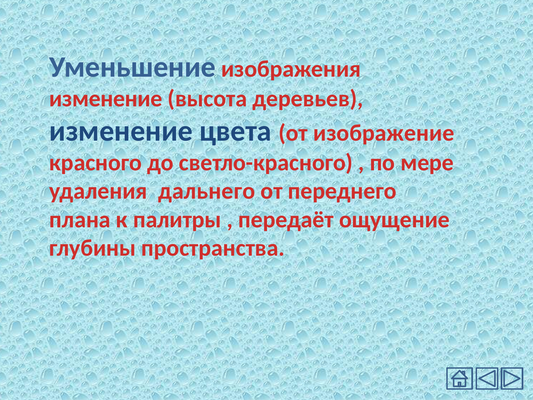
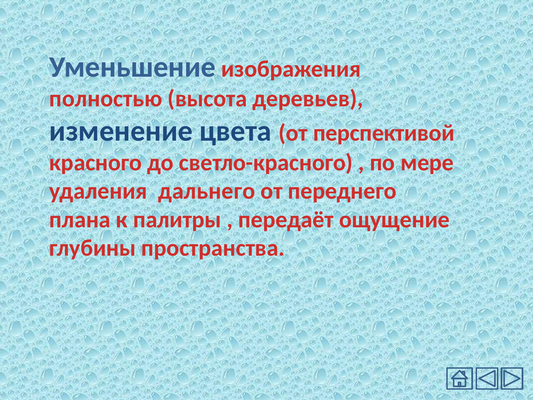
изменение at (106, 99): изменение -> полностью
изображение: изображение -> перспективой
